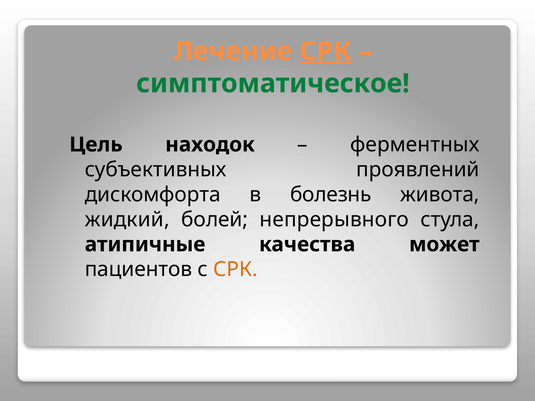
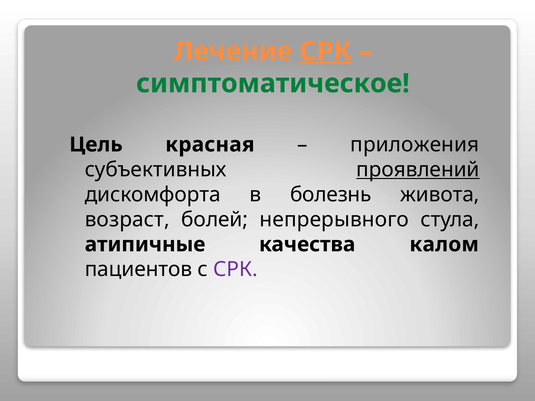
находок: находок -> красная
ферментных: ферментных -> приложения
проявлений underline: none -> present
жидкий: жидкий -> возраст
может: может -> калом
СРК at (235, 270) colour: orange -> purple
